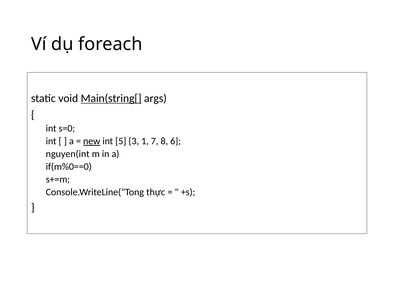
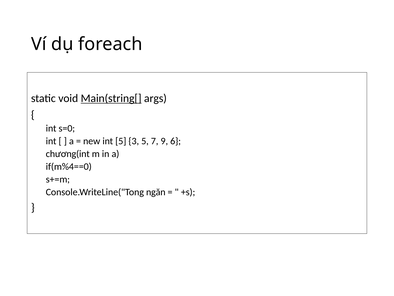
new underline: present -> none
3 1: 1 -> 5
8: 8 -> 9
nguyen(int: nguyen(int -> chương(int
if(m%0==0: if(m%0==0 -> if(m%4==0
thực: thực -> ngăn
